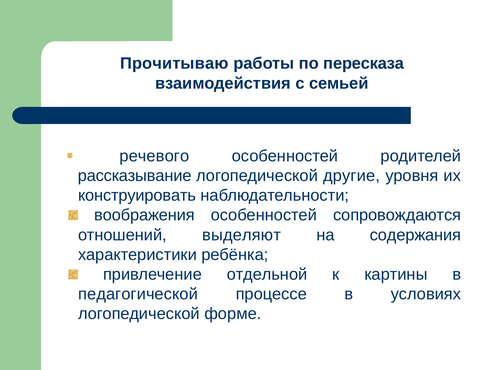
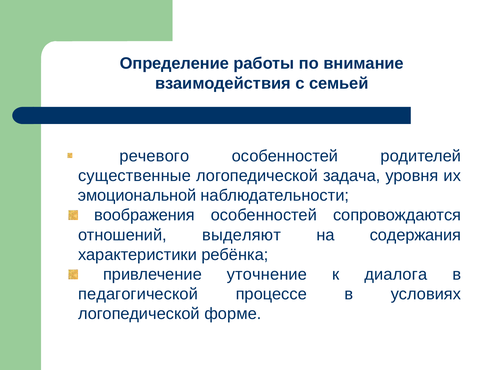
Прочитываю: Прочитываю -> Определение
пересказа: пересказа -> внимание
рассказывание: рассказывание -> существенные
другие: другие -> задача
конструировать: конструировать -> эмоциональной
отдельной: отдельной -> уточнение
картины: картины -> диалога
